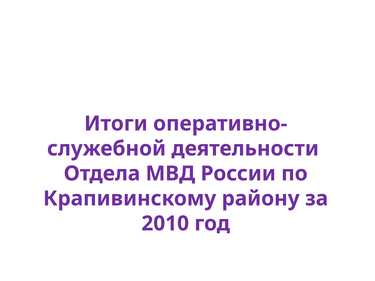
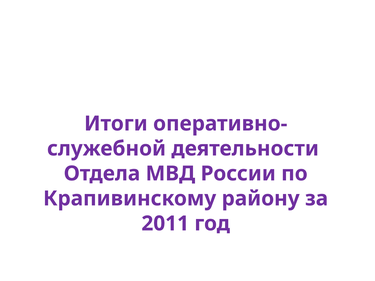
2010: 2010 -> 2011
